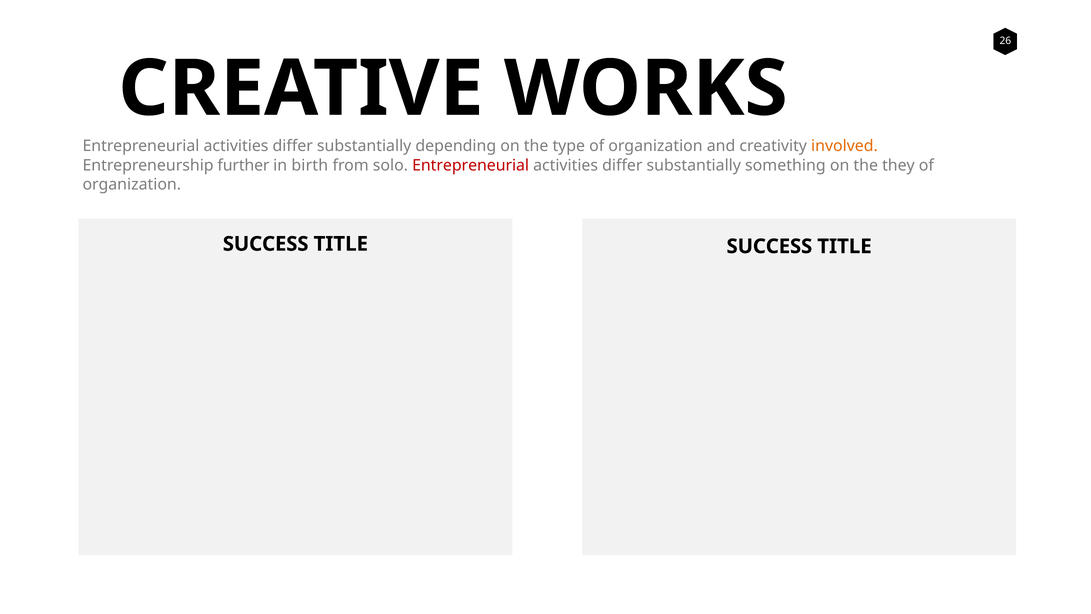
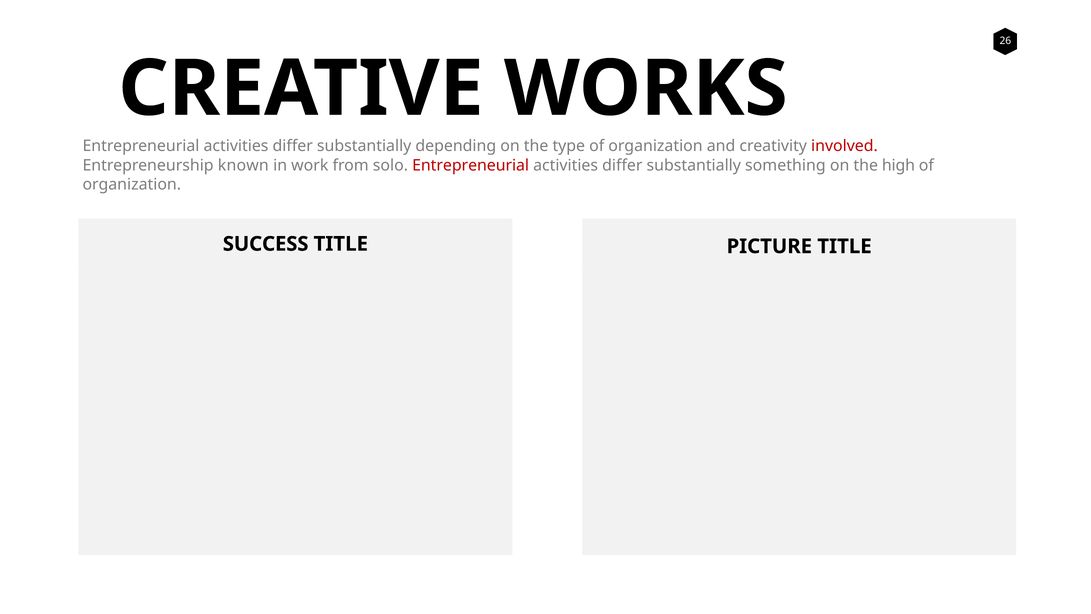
involved colour: orange -> red
further: further -> known
birth: birth -> work
they: they -> high
TITLE SUCCESS: SUCCESS -> PICTURE
